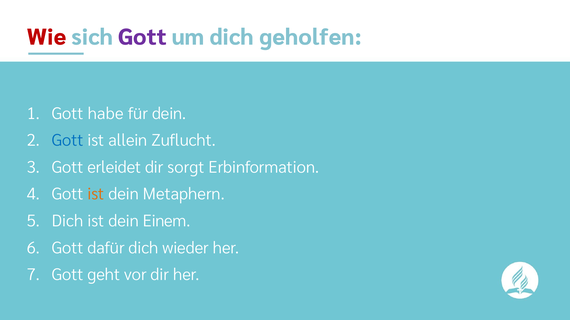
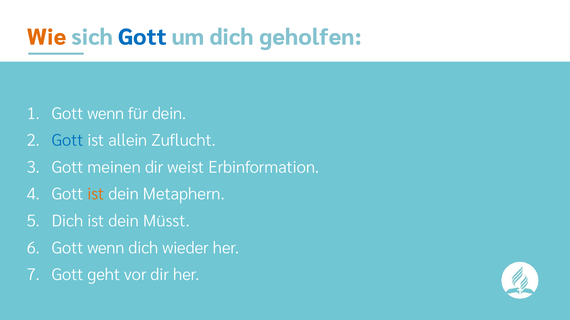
Wie colour: red -> orange
Gott at (142, 37) colour: purple -> blue
1 Gott habe: habe -> wenn
erleidet: erleidet -> meinen
sorgt: sorgt -> weist
Einem: Einem -> Müsst
6 Gott dafür: dafür -> wenn
